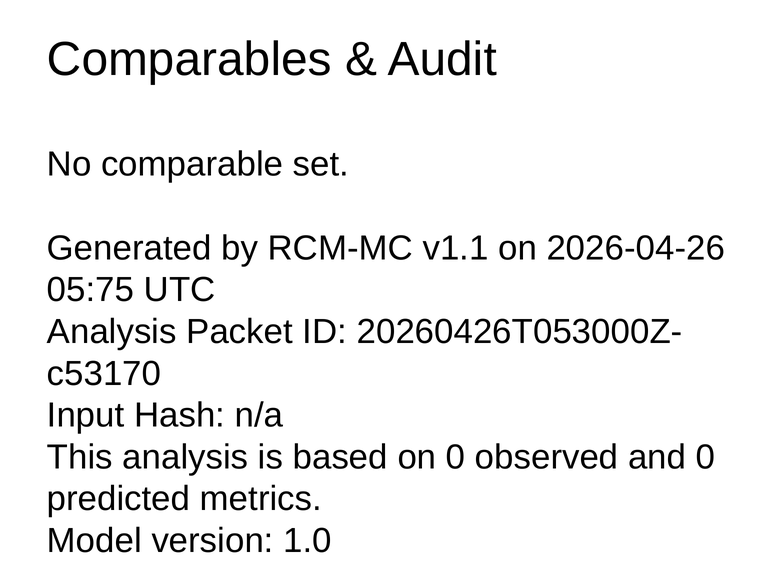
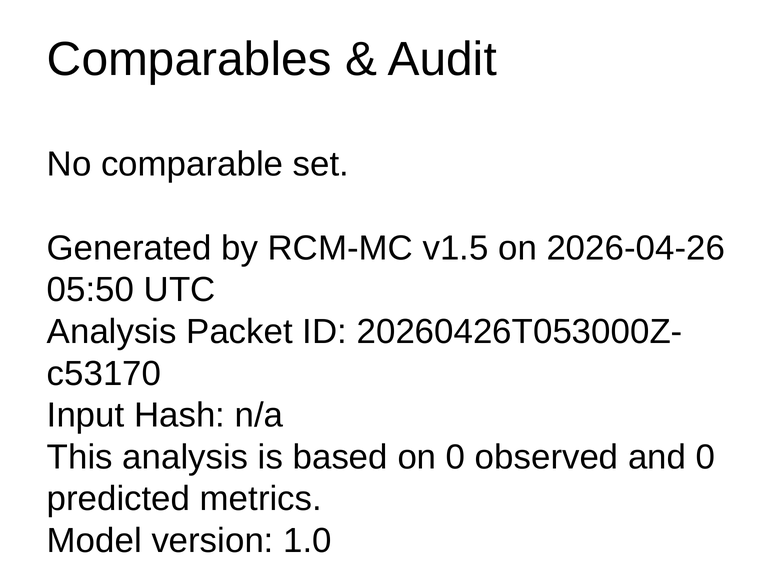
v1.1: v1.1 -> v1.5
05:75: 05:75 -> 05:50
